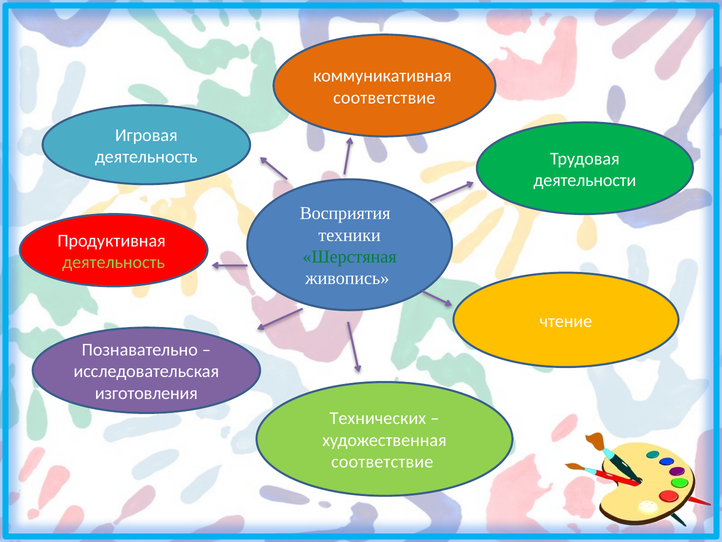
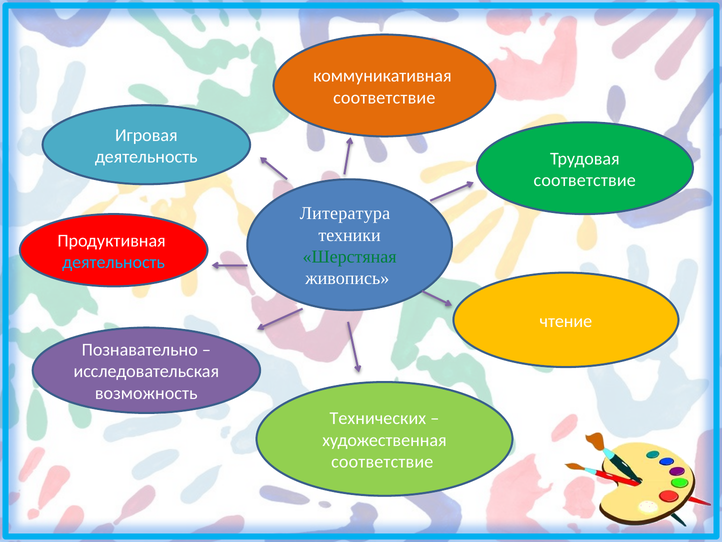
деятельности at (585, 180): деятельности -> соответствие
Восприятия: Восприятия -> Литература
деятельность at (114, 262) colour: light green -> light blue
изготовления: изготовления -> возможность
